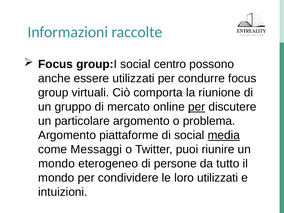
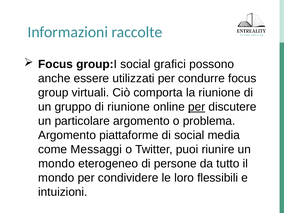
centro: centro -> grafici
di mercato: mercato -> riunione
media underline: present -> none
loro utilizzati: utilizzati -> flessibili
